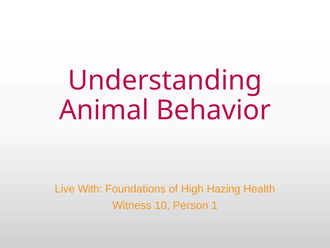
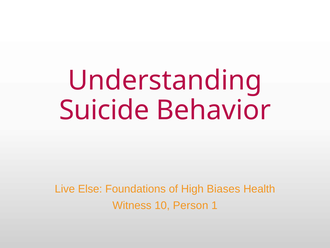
Animal: Animal -> Suicide
With: With -> Else
Hazing: Hazing -> Biases
